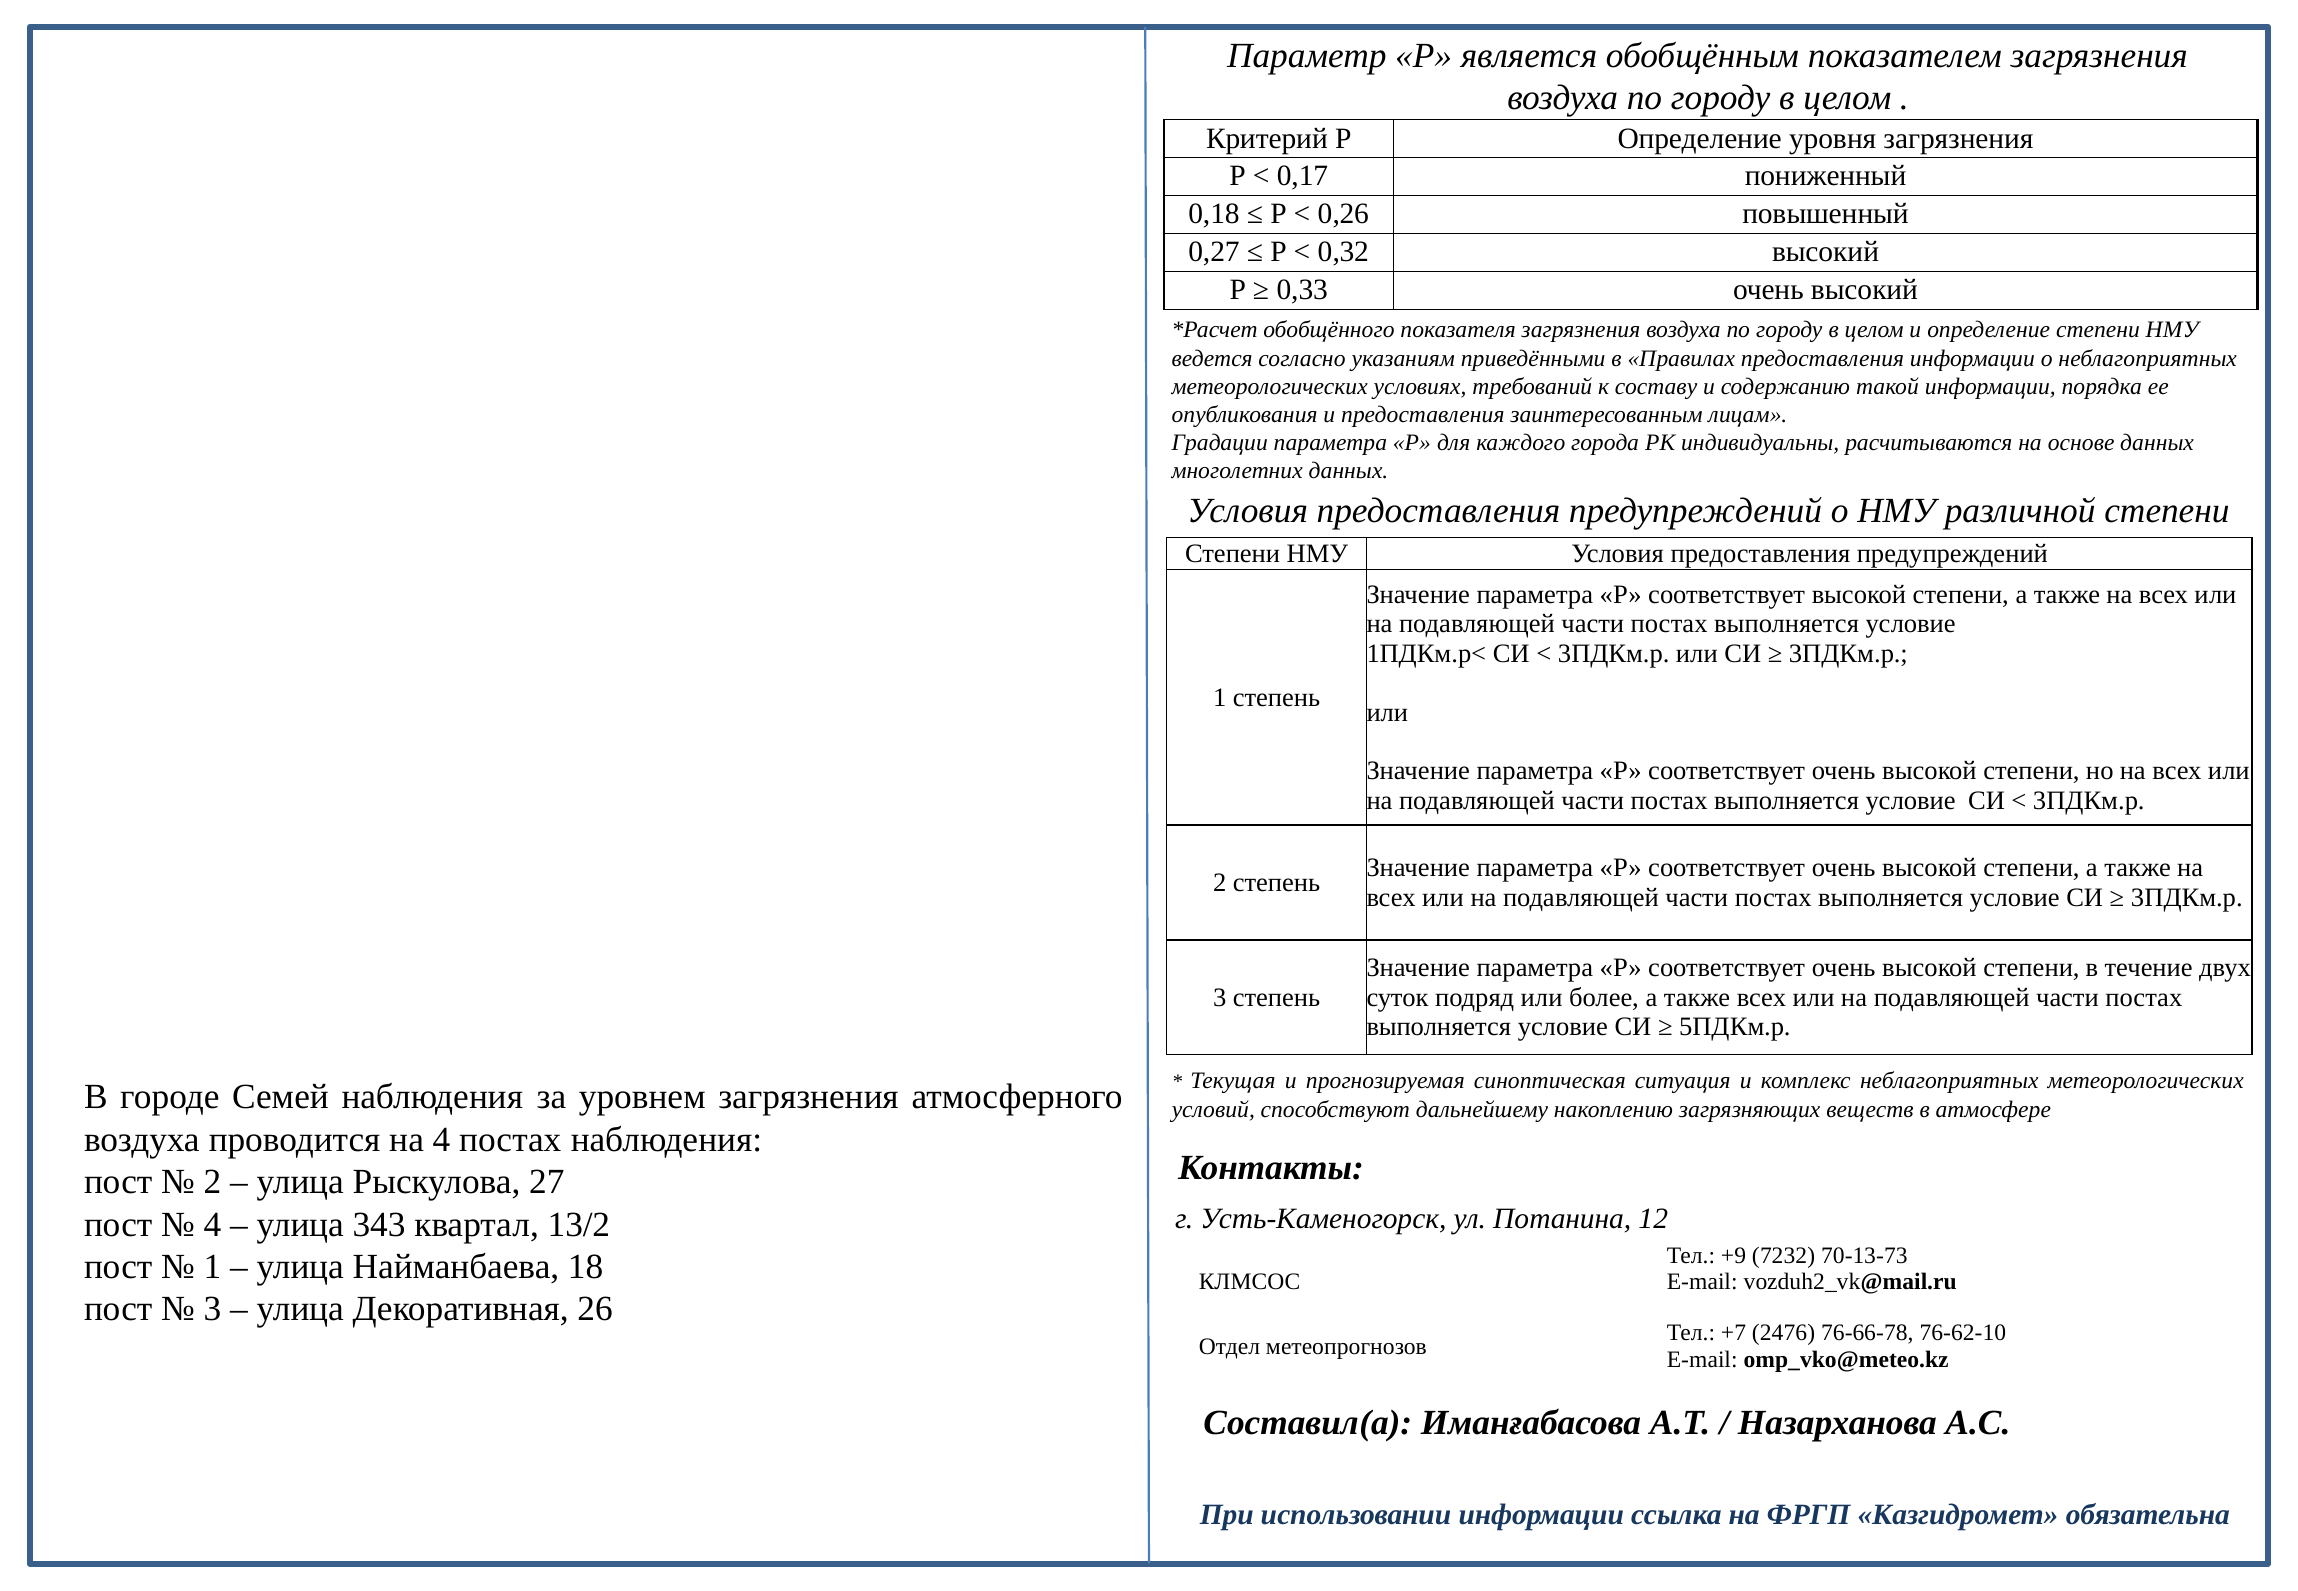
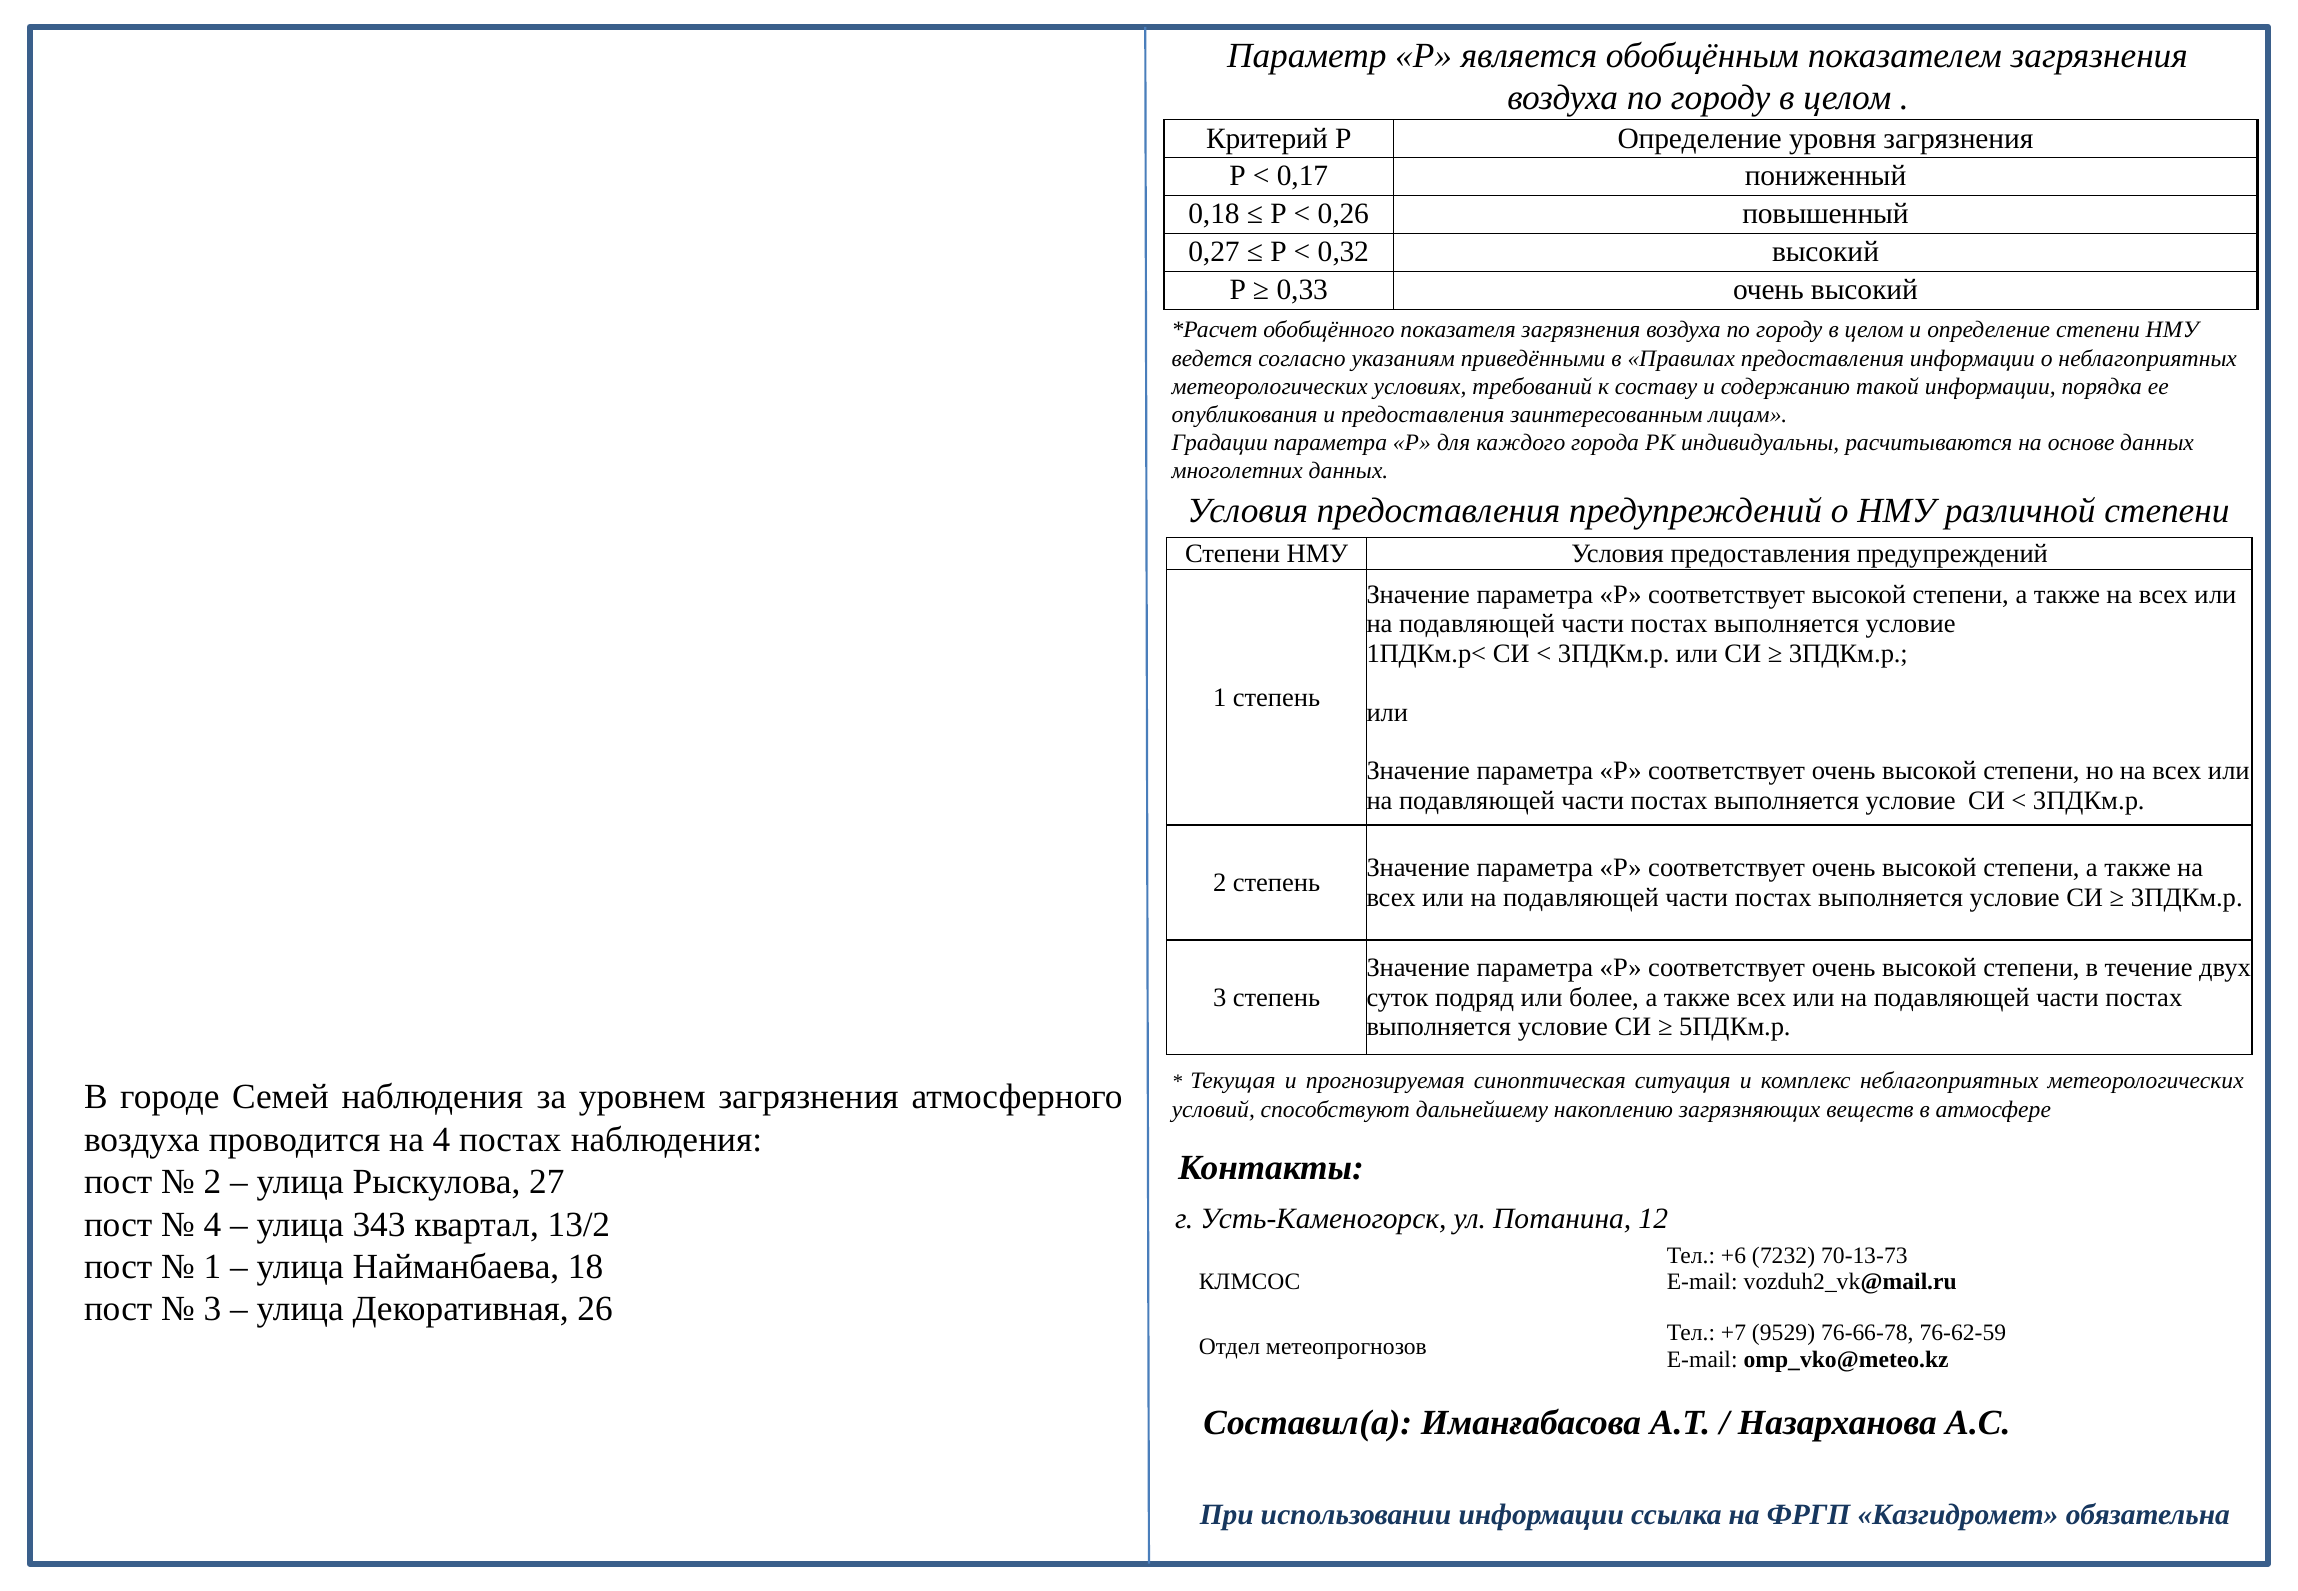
+9: +9 -> +6
2476: 2476 -> 9529
76-62-10: 76-62-10 -> 76-62-59
